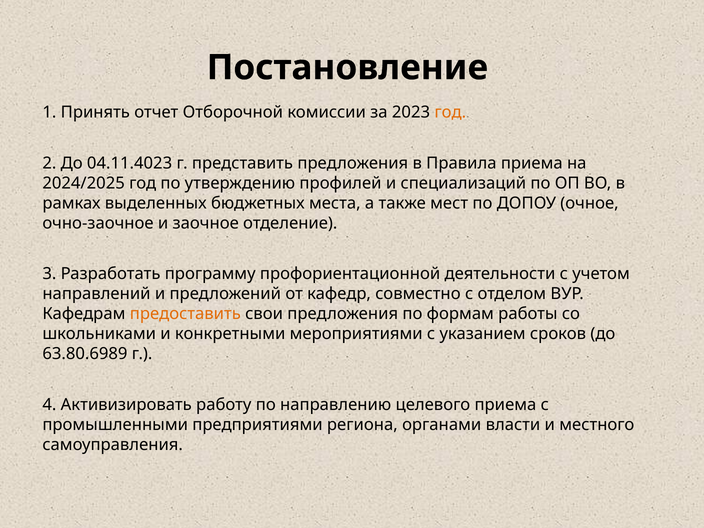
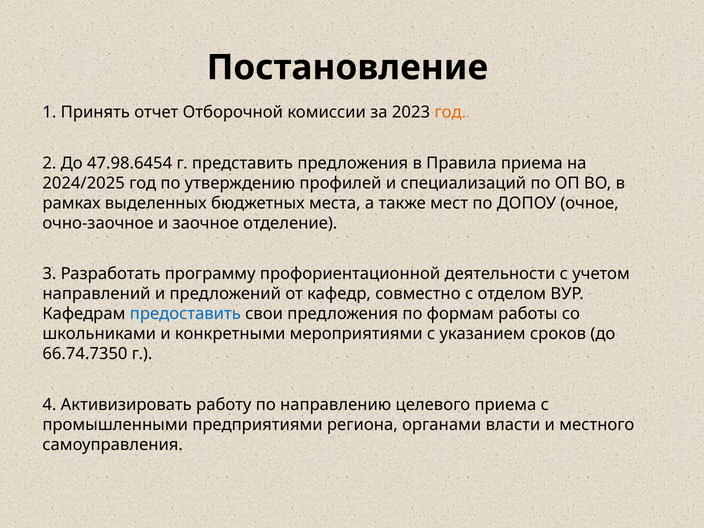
04.11.4023: 04.11.4023 -> 47.98.6454
предоставить colour: orange -> blue
63.80.6989: 63.80.6989 -> 66.74.7350
